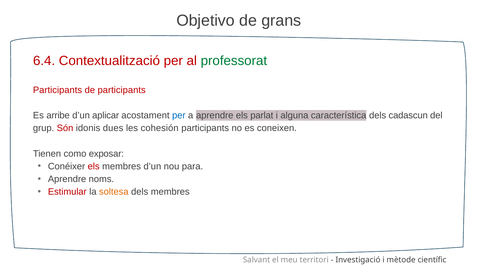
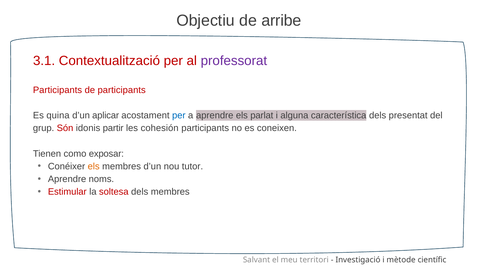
Objetivo: Objetivo -> Objectiu
grans: grans -> arribe
6.4: 6.4 -> 3.1
professorat colour: green -> purple
arribe: arribe -> quina
cadascun: cadascun -> presentat
dues: dues -> partir
els at (94, 166) colour: red -> orange
para: para -> tutor
soltesa colour: orange -> red
